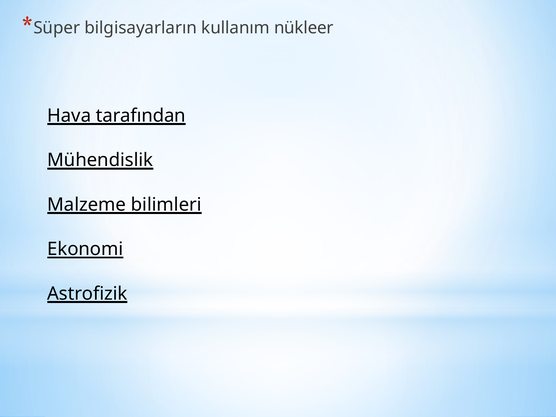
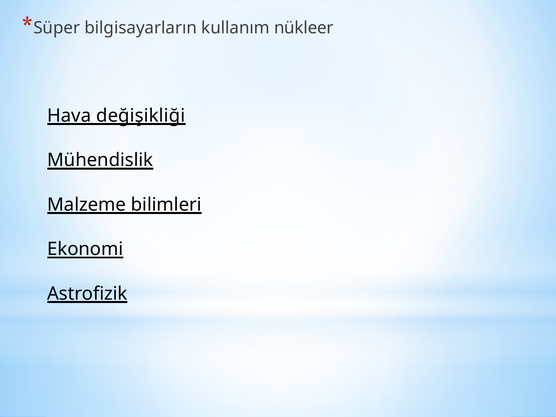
tarafından: tarafından -> değişikliği
